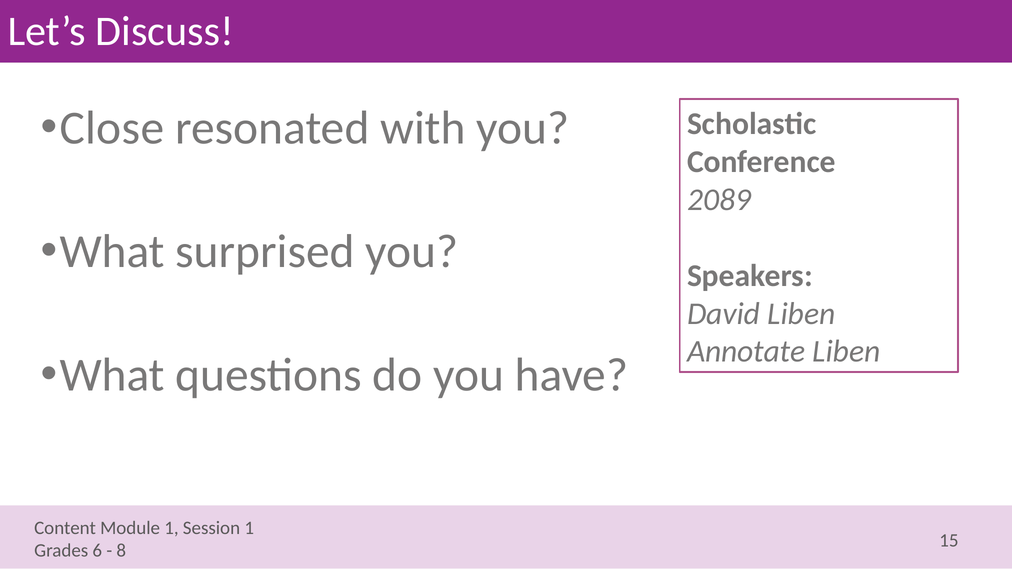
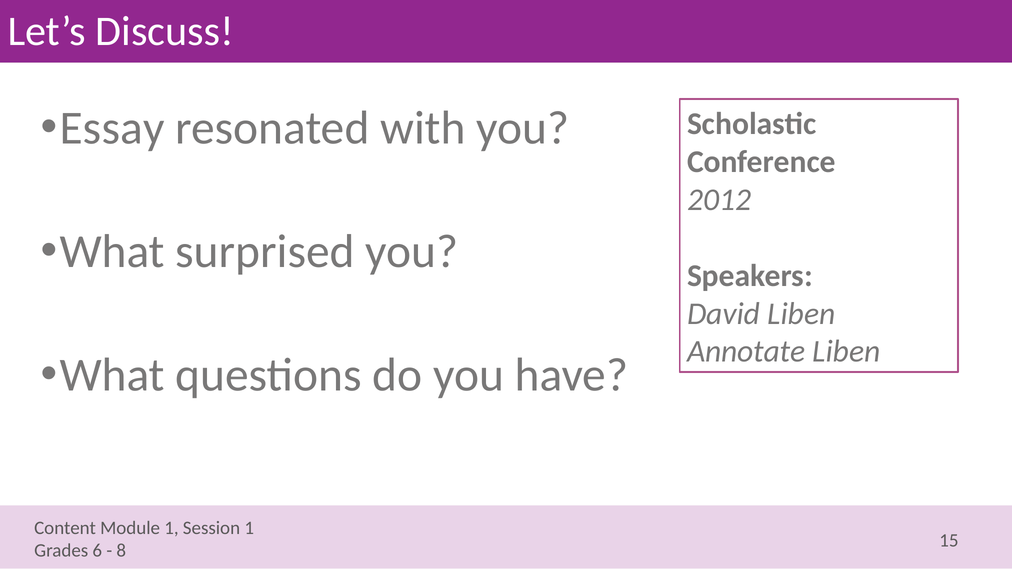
Close: Close -> Essay
2089: 2089 -> 2012
